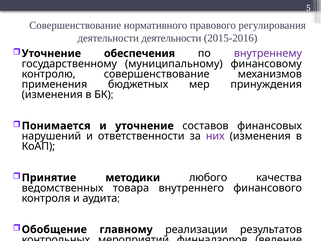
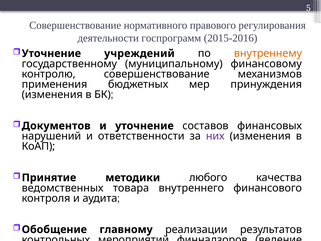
деятельности деятельности: деятельности -> госпрограмм
обеспечения: обеспечения -> учреждений
внутреннему colour: purple -> orange
Понимается: Понимается -> Документов
